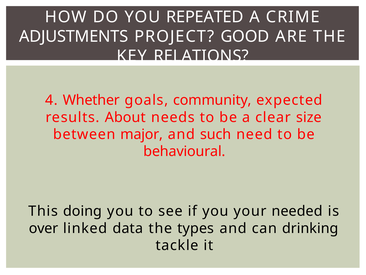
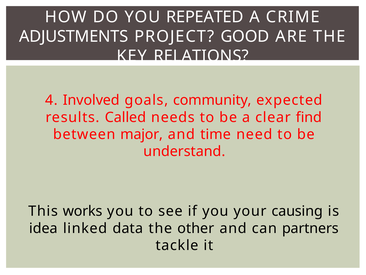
Whether: Whether -> Involved
About: About -> Called
size: size -> find
such: such -> time
behavioural: behavioural -> understand
doing: doing -> works
needed: needed -> causing
over: over -> idea
types: types -> other
drinking: drinking -> partners
